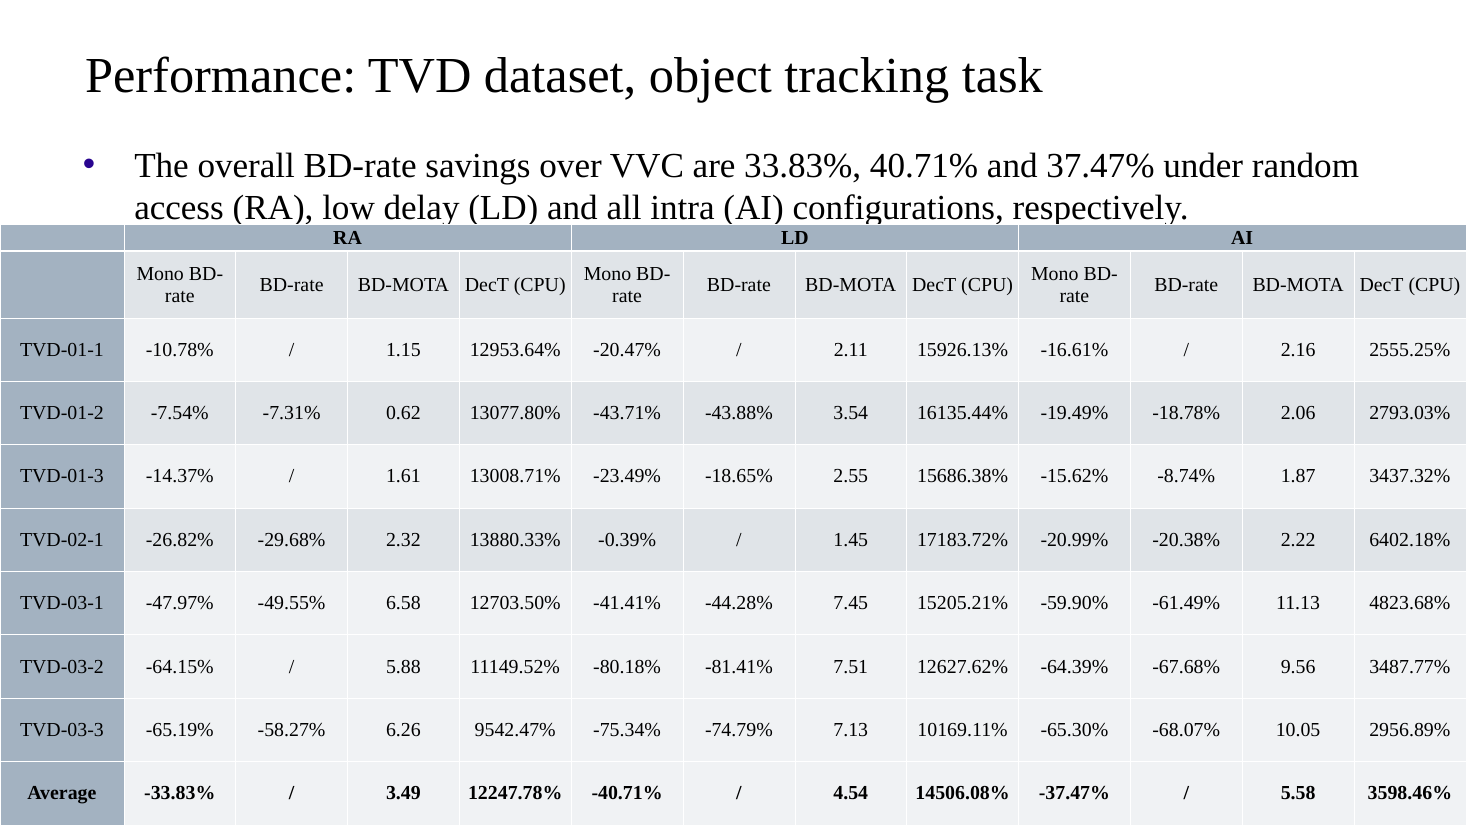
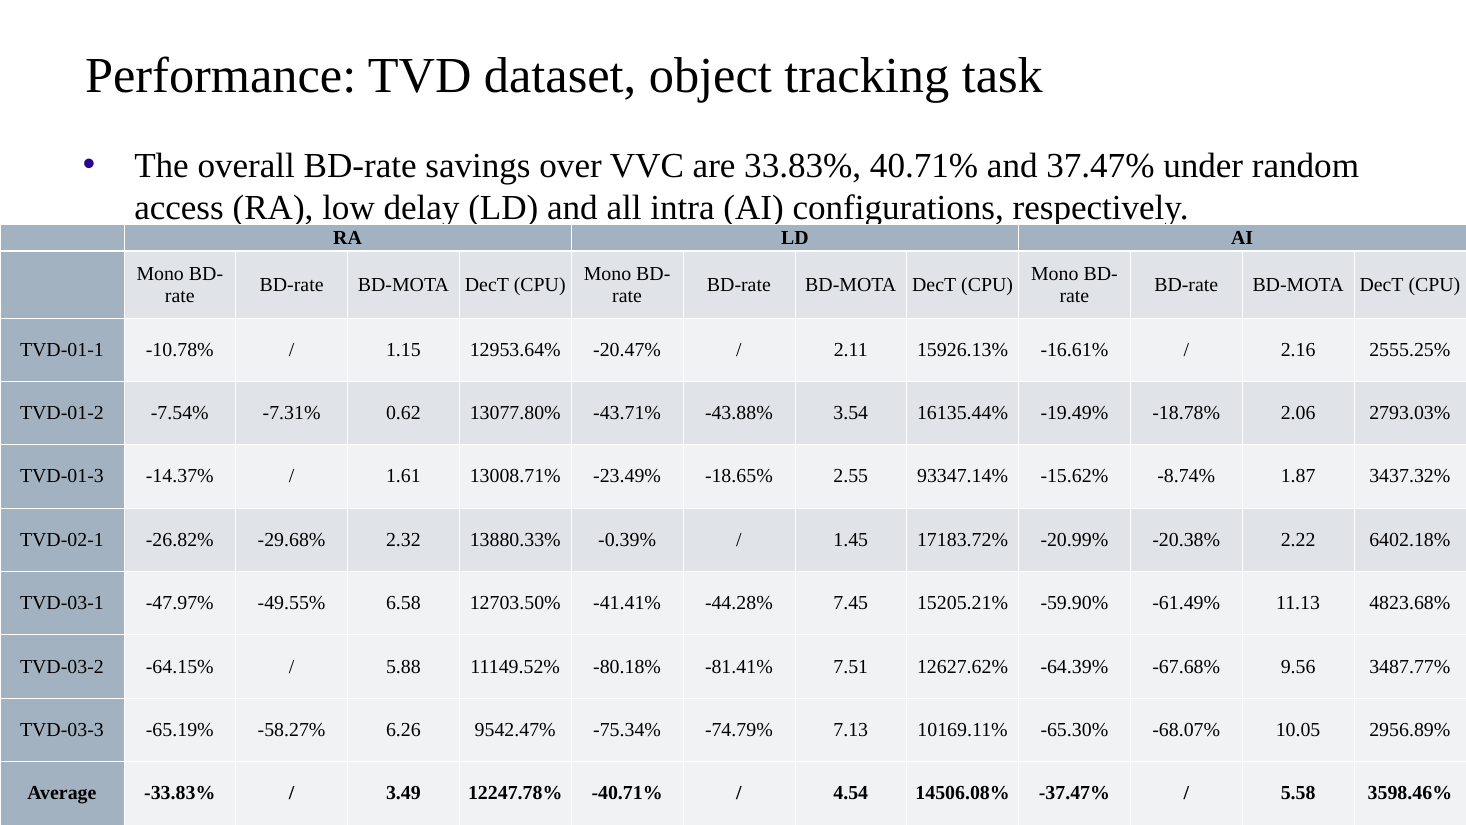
15686.38%: 15686.38% -> 93347.14%
